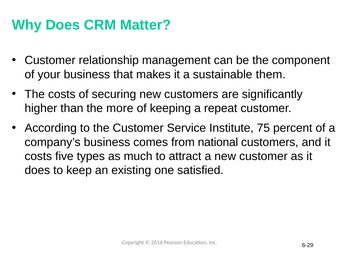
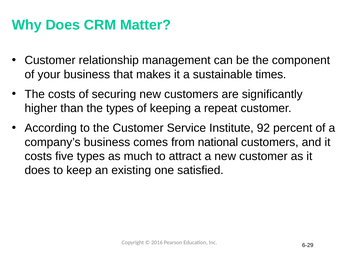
them: them -> times
the more: more -> types
75: 75 -> 92
